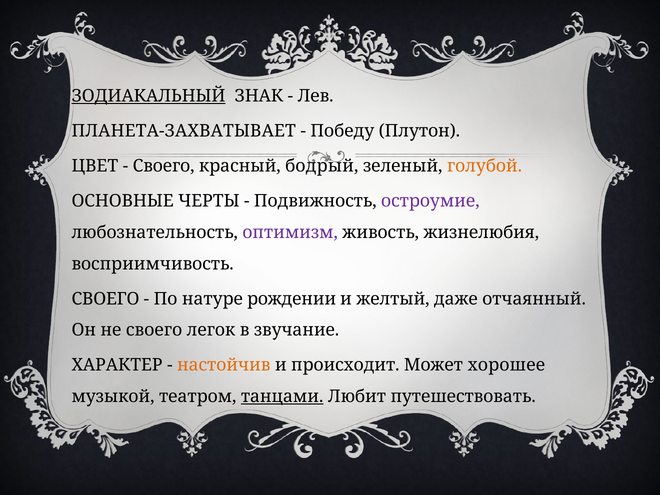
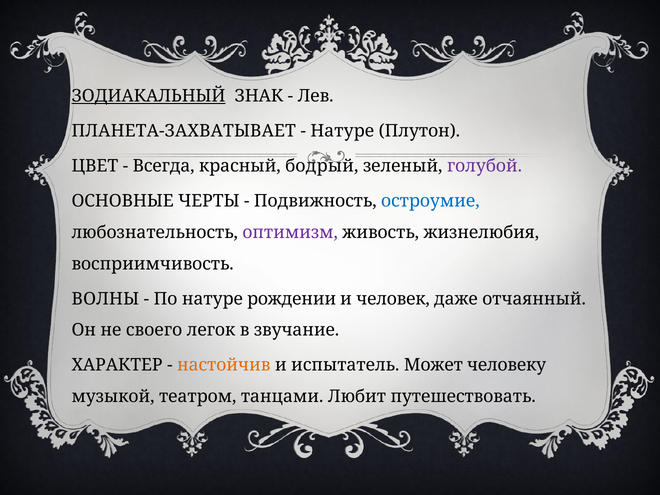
Победу at (342, 131): Победу -> Натуре
Своего at (164, 166): Своего -> Всегда
голубой colour: orange -> purple
остроумие colour: purple -> blue
СВОЕГО at (105, 299): СВОЕГО -> ВОЛНЫ
желтый: желтый -> человек
происходит: происходит -> испытатель
хорошее: хорошее -> человеку
танцами underline: present -> none
